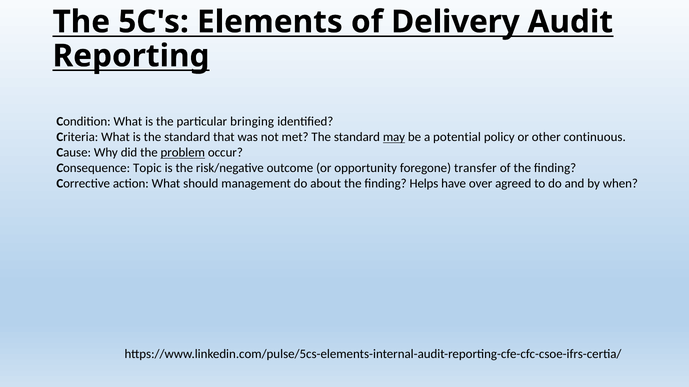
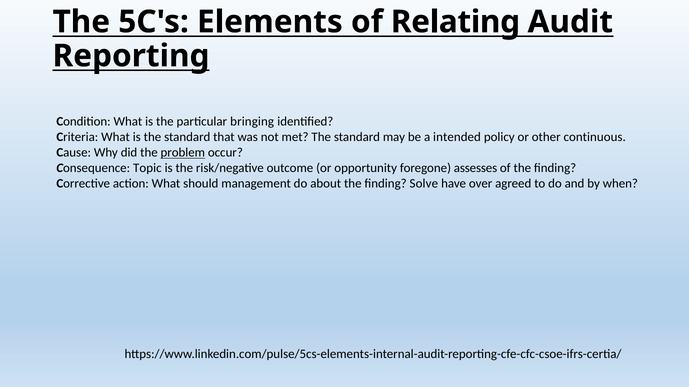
Delivery: Delivery -> Relating
may underline: present -> none
potential: potential -> intended
transfer: transfer -> assesses
Helps: Helps -> Solve
